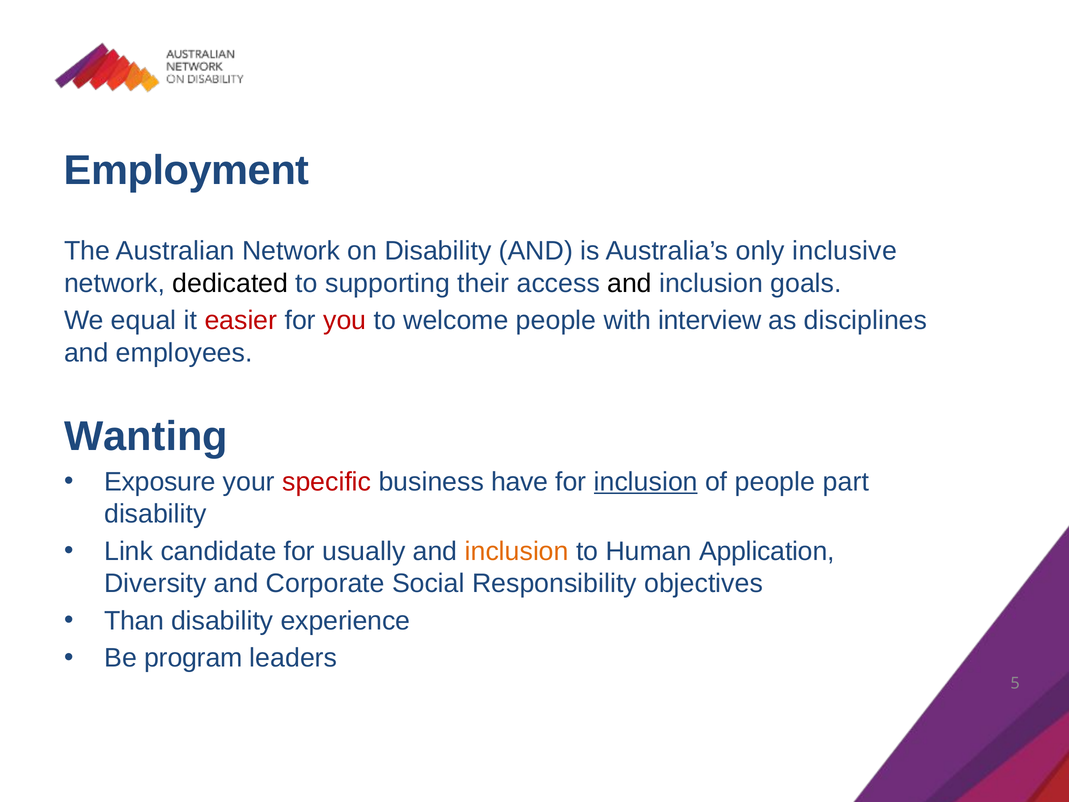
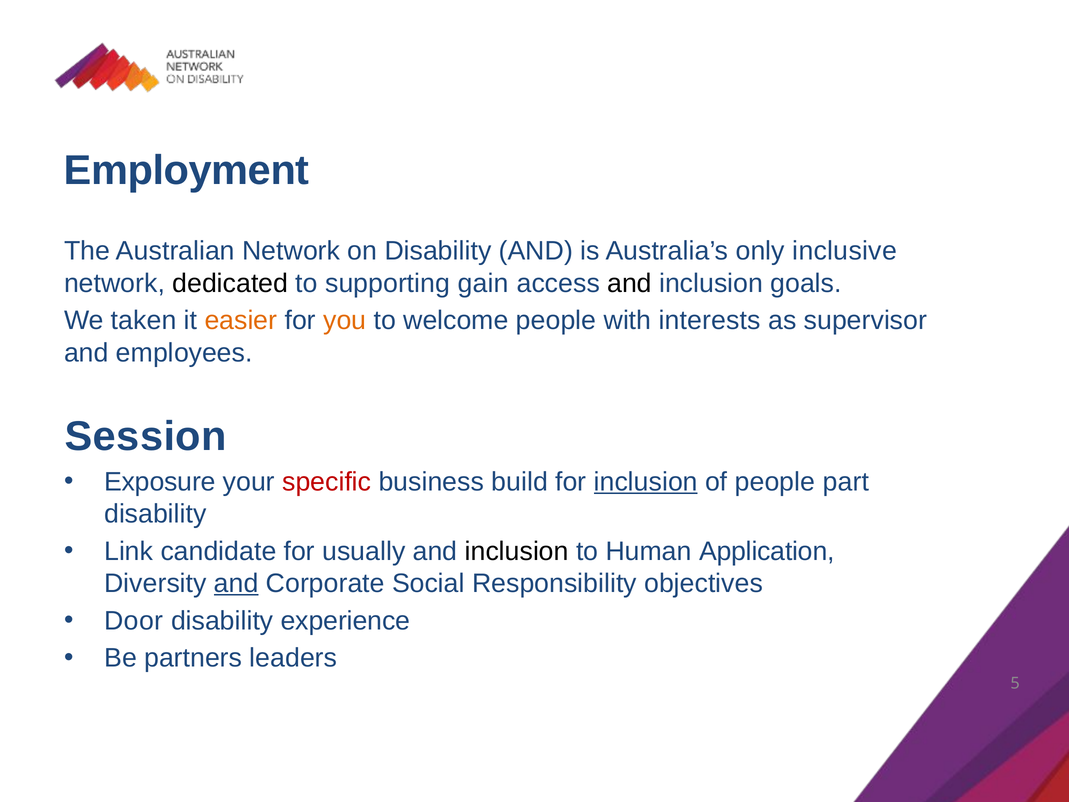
their: their -> gain
equal: equal -> taken
easier colour: red -> orange
you colour: red -> orange
interview: interview -> interests
disciplines: disciplines -> supervisor
Wanting: Wanting -> Session
have: have -> build
inclusion at (517, 551) colour: orange -> black
and at (236, 583) underline: none -> present
Than: Than -> Door
program: program -> partners
